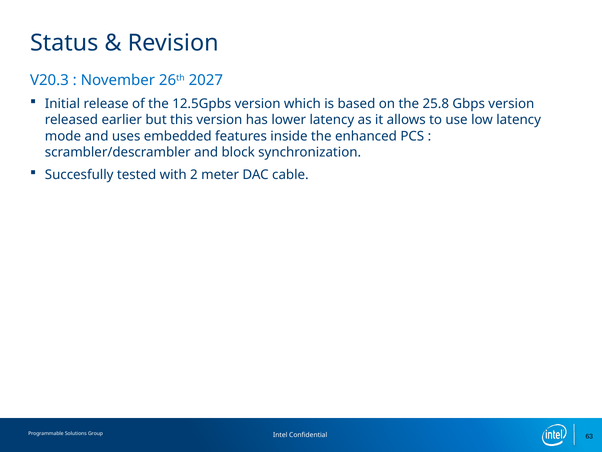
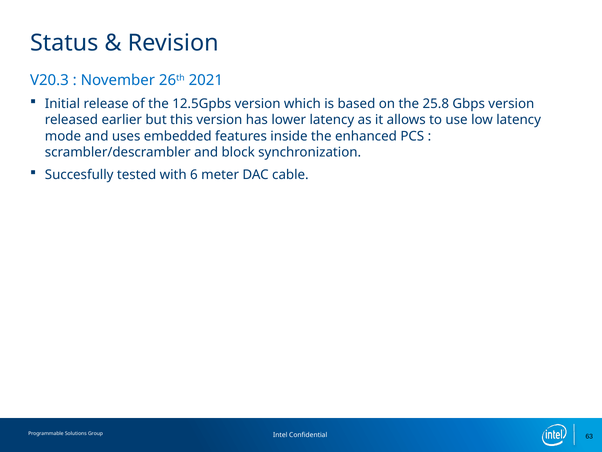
2027: 2027 -> 2021
2: 2 -> 6
